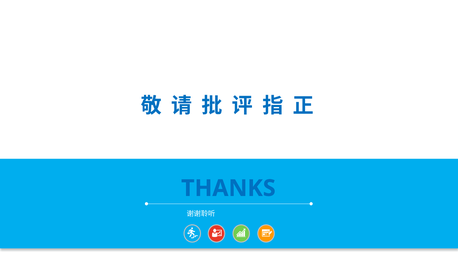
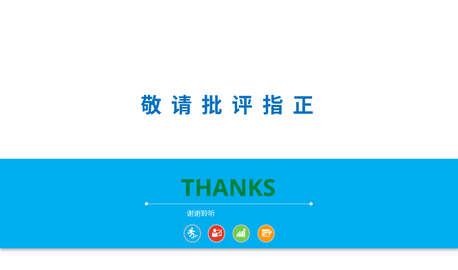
THANKS colour: blue -> green
